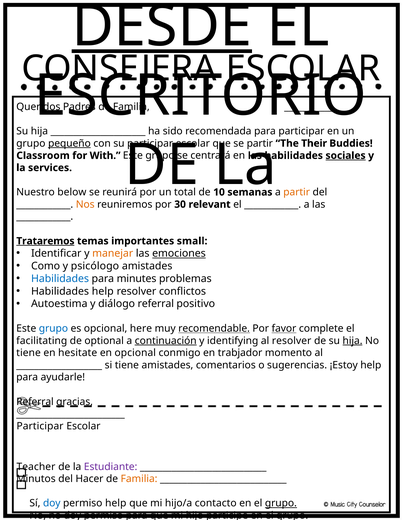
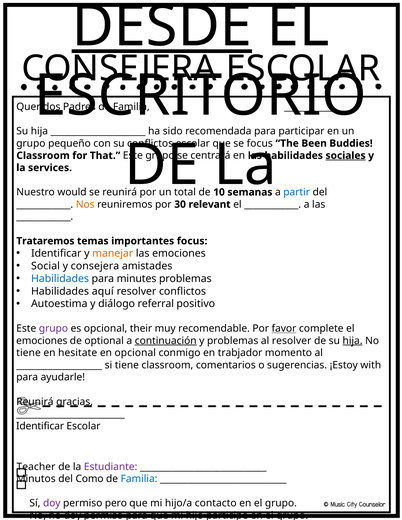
pequeño underline: present -> none
su participar: participar -> conflictos
se partir: partir -> focus
Their: Their -> Been
With: With -> That
below: below -> would
partir at (297, 192) colour: orange -> blue
Trataremos underline: present -> none
importantes small: small -> focus
emociones at (179, 254) underline: present -> none
Como: Como -> Social
y psicólogo: psicólogo -> consejera
Habilidades help: help -> aquí
grupo at (53, 329) colour: blue -> purple
here: here -> their
recomendable underline: present -> none
facilitating at (42, 341): facilitating -> emociones
y identifying: identifying -> problemas
tiene amistades: amistades -> classroom
¡Estoy help: help -> with
Referral at (35, 402): Referral -> Reunirá
Participar at (40, 426): Participar -> Identificar
Hacer: Hacer -> Como
Familia at (139, 479) colour: orange -> blue
doy at (52, 504) colour: blue -> purple
permiso help: help -> pero
grupo at (281, 504) underline: present -> none
